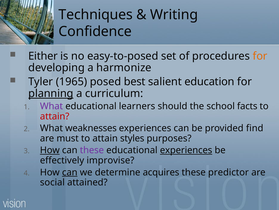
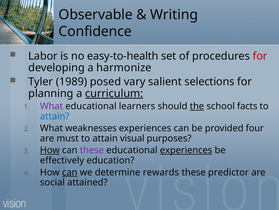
Techniques: Techniques -> Observable
Either: Either -> Labor
easy-to-posed: easy-to-posed -> easy-to-health
for at (260, 56) colour: orange -> red
1965: 1965 -> 1989
best: best -> vary
education: education -> selections
planning underline: present -> none
curriculum underline: none -> present
the underline: none -> present
attain at (55, 116) colour: red -> blue
find: find -> four
styles: styles -> visual
improvise: improvise -> education
acquires: acquires -> rewards
